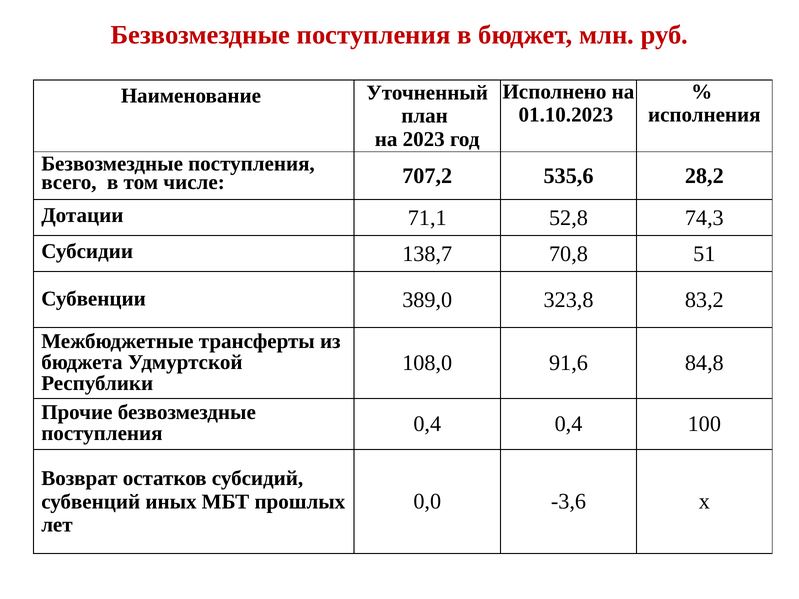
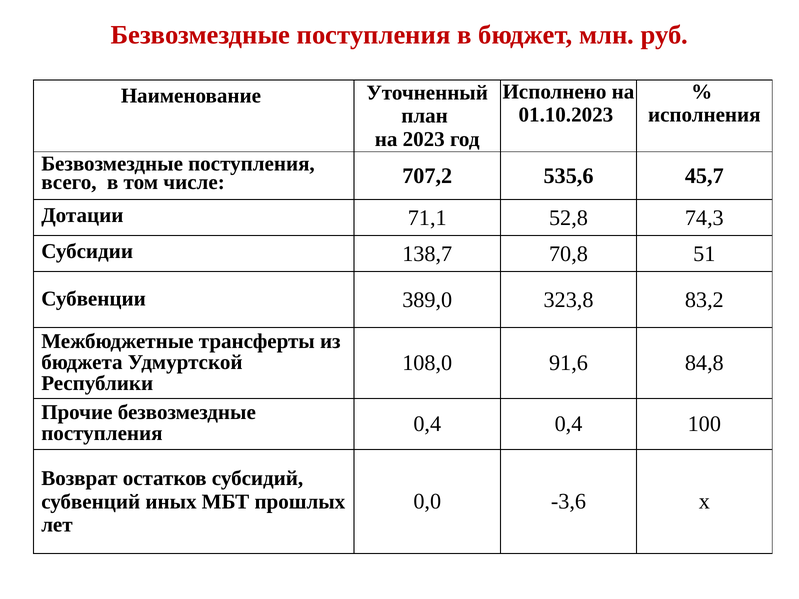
28,2: 28,2 -> 45,7
